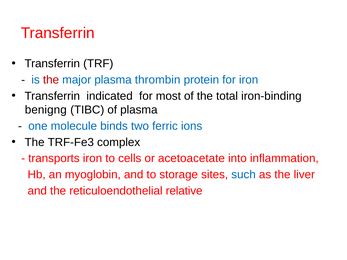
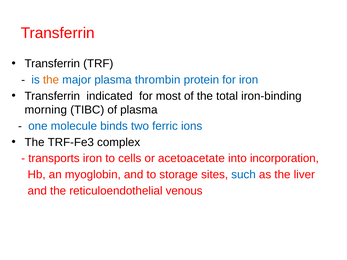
the at (51, 80) colour: red -> orange
benigng: benigng -> morning
inflammation: inflammation -> incorporation
relative: relative -> venous
